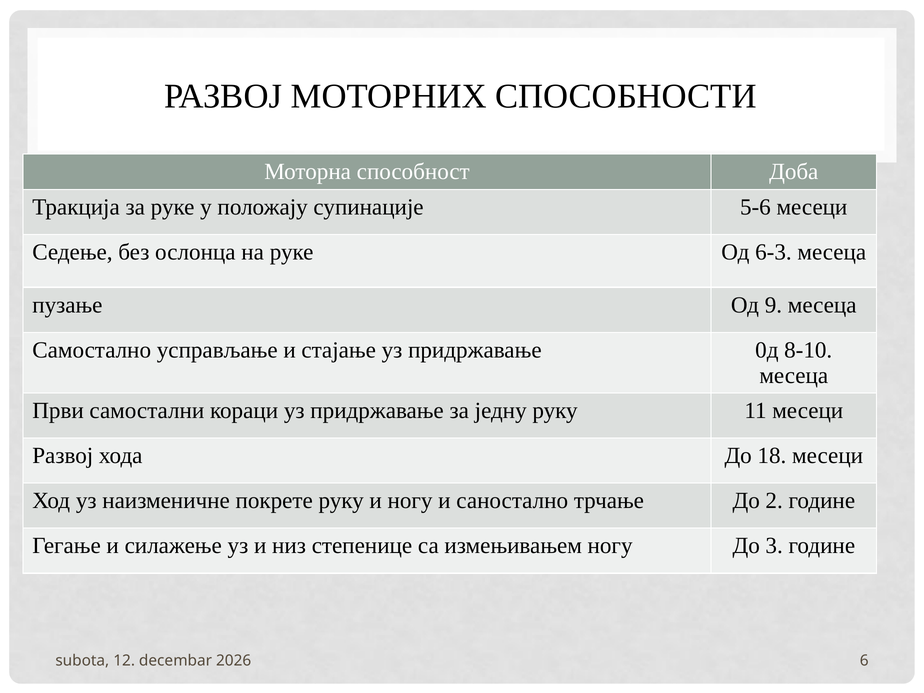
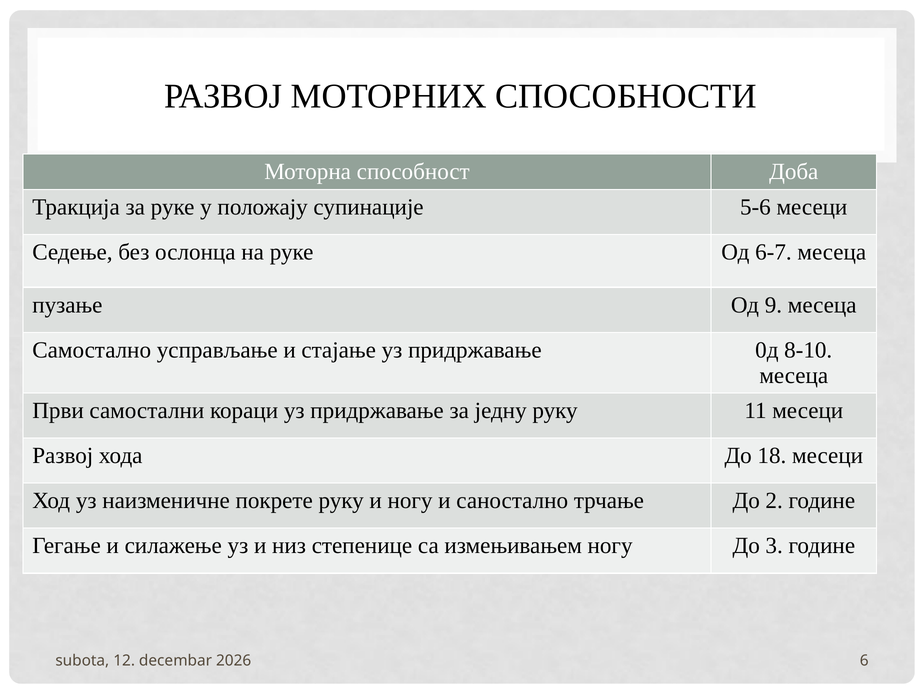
6-3: 6-3 -> 6-7
